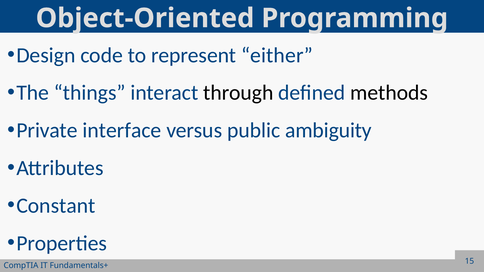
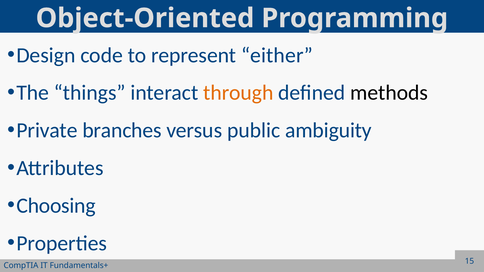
through colour: black -> orange
interface: interface -> branches
Constant: Constant -> Choosing
